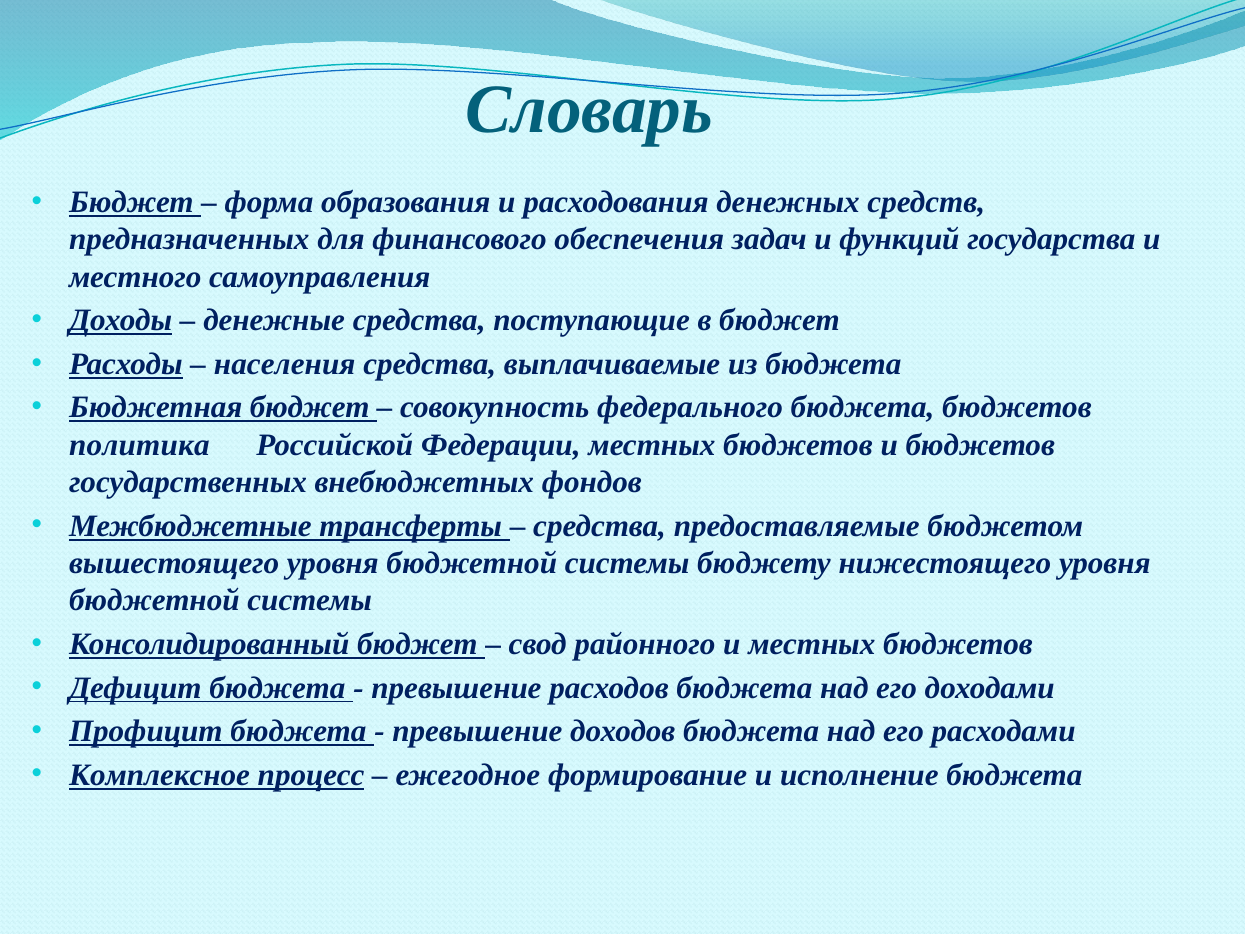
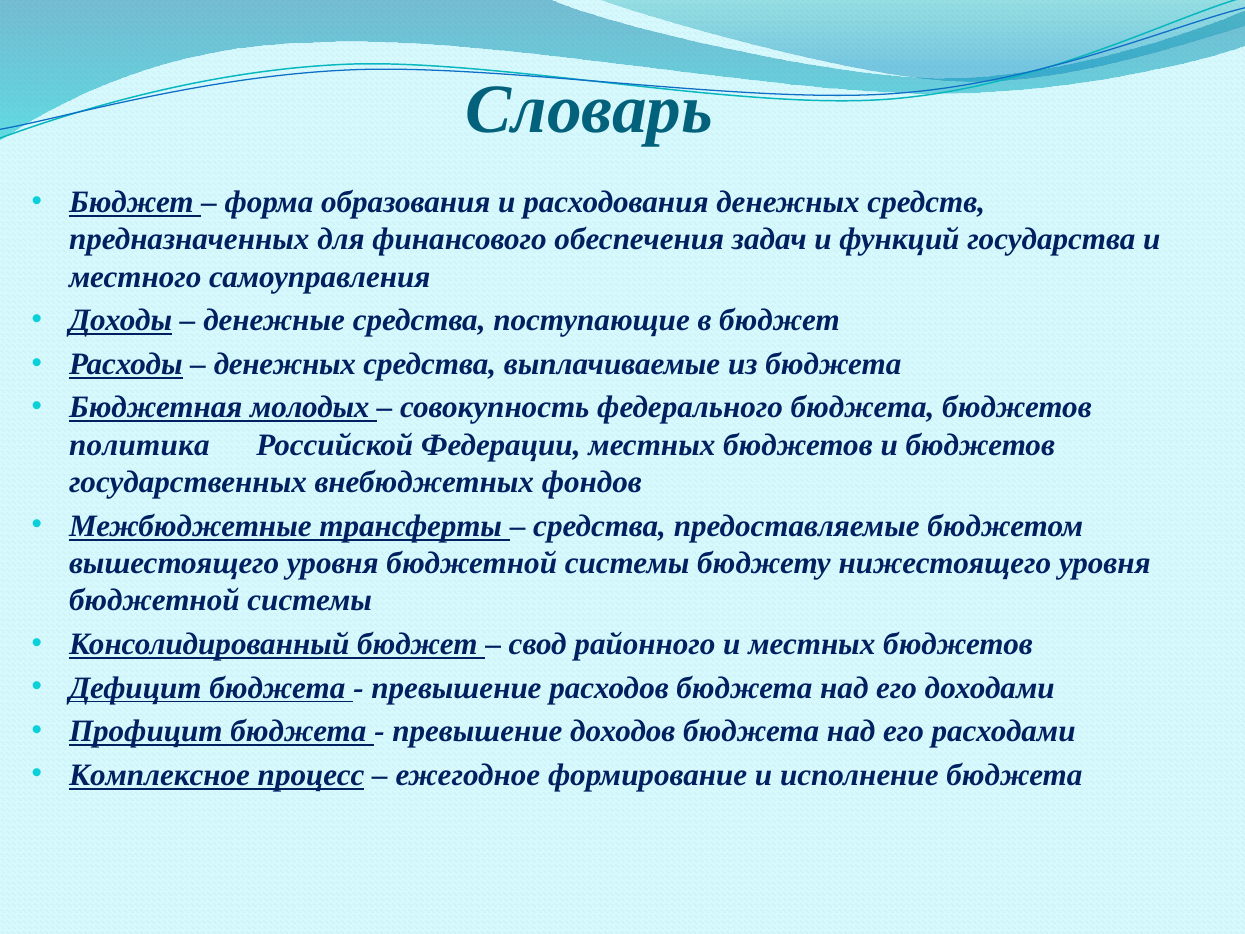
населения at (285, 364): населения -> денежных
Бюджетная бюджет: бюджет -> молодых
